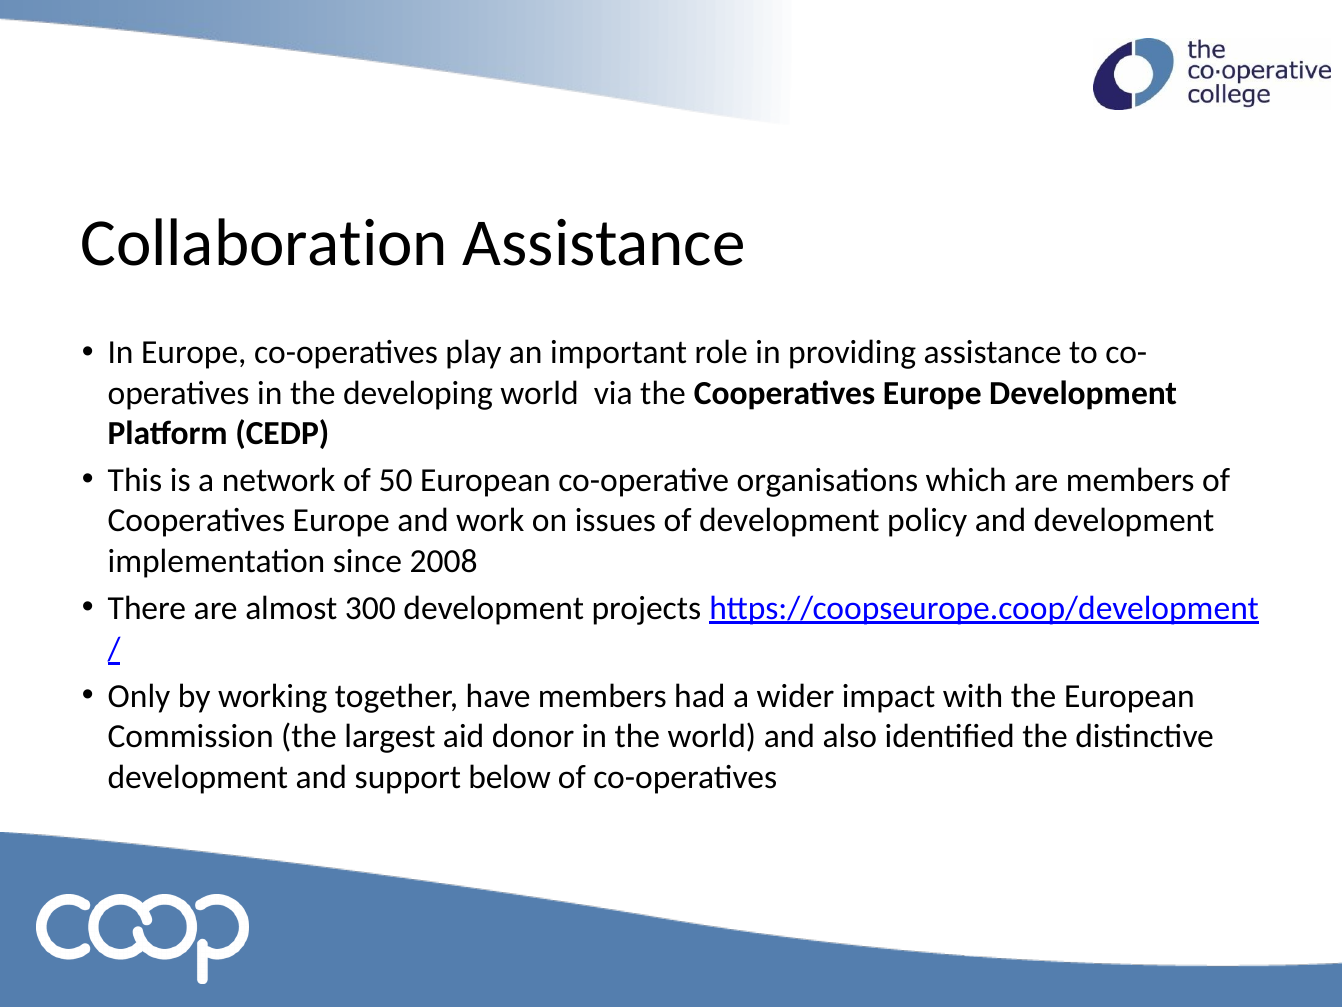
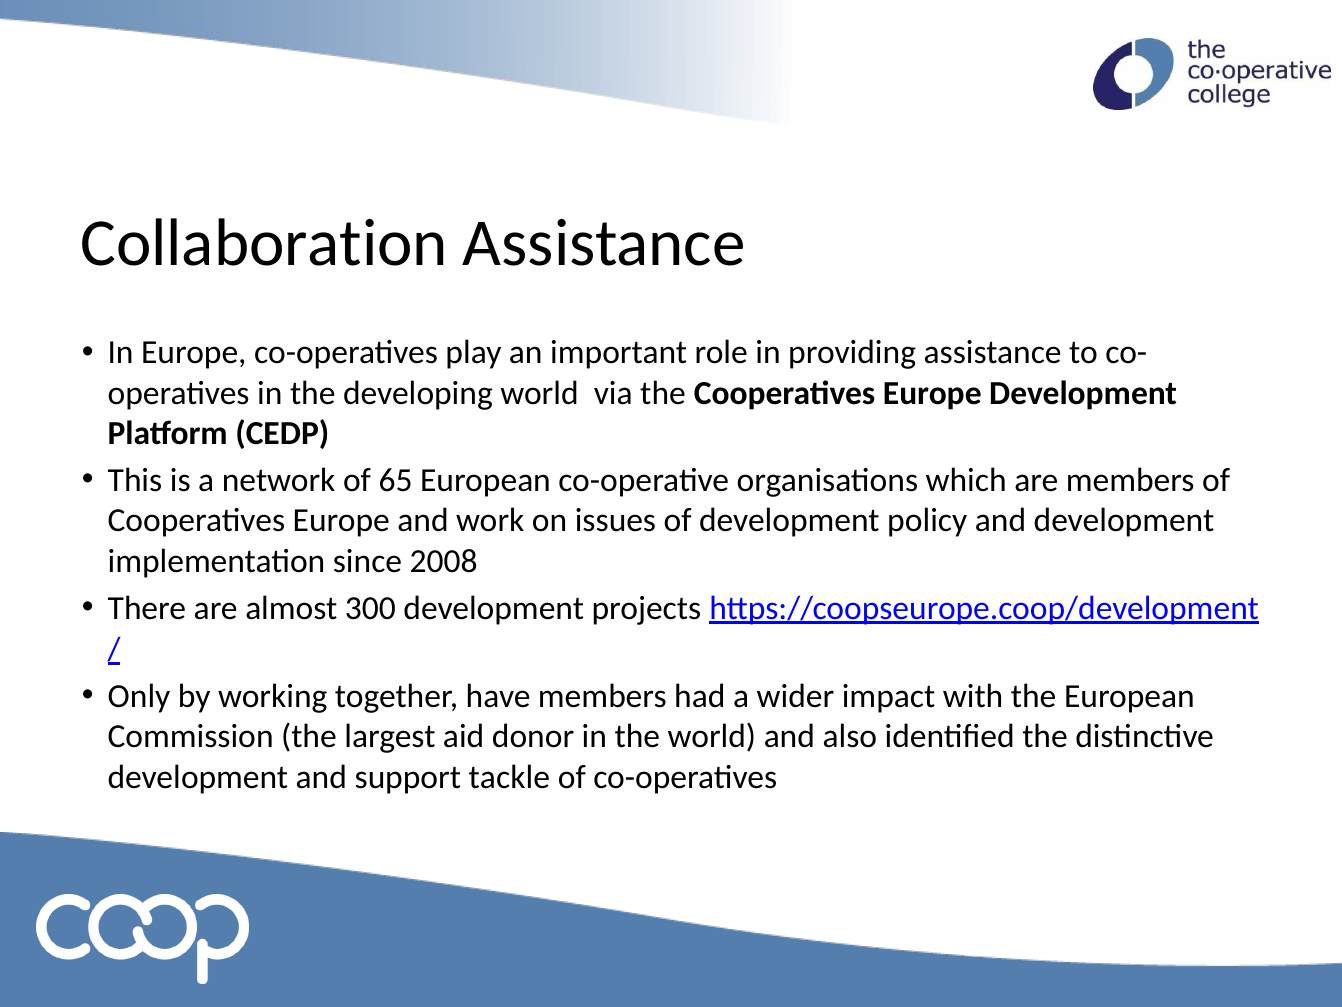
50: 50 -> 65
below: below -> tackle
